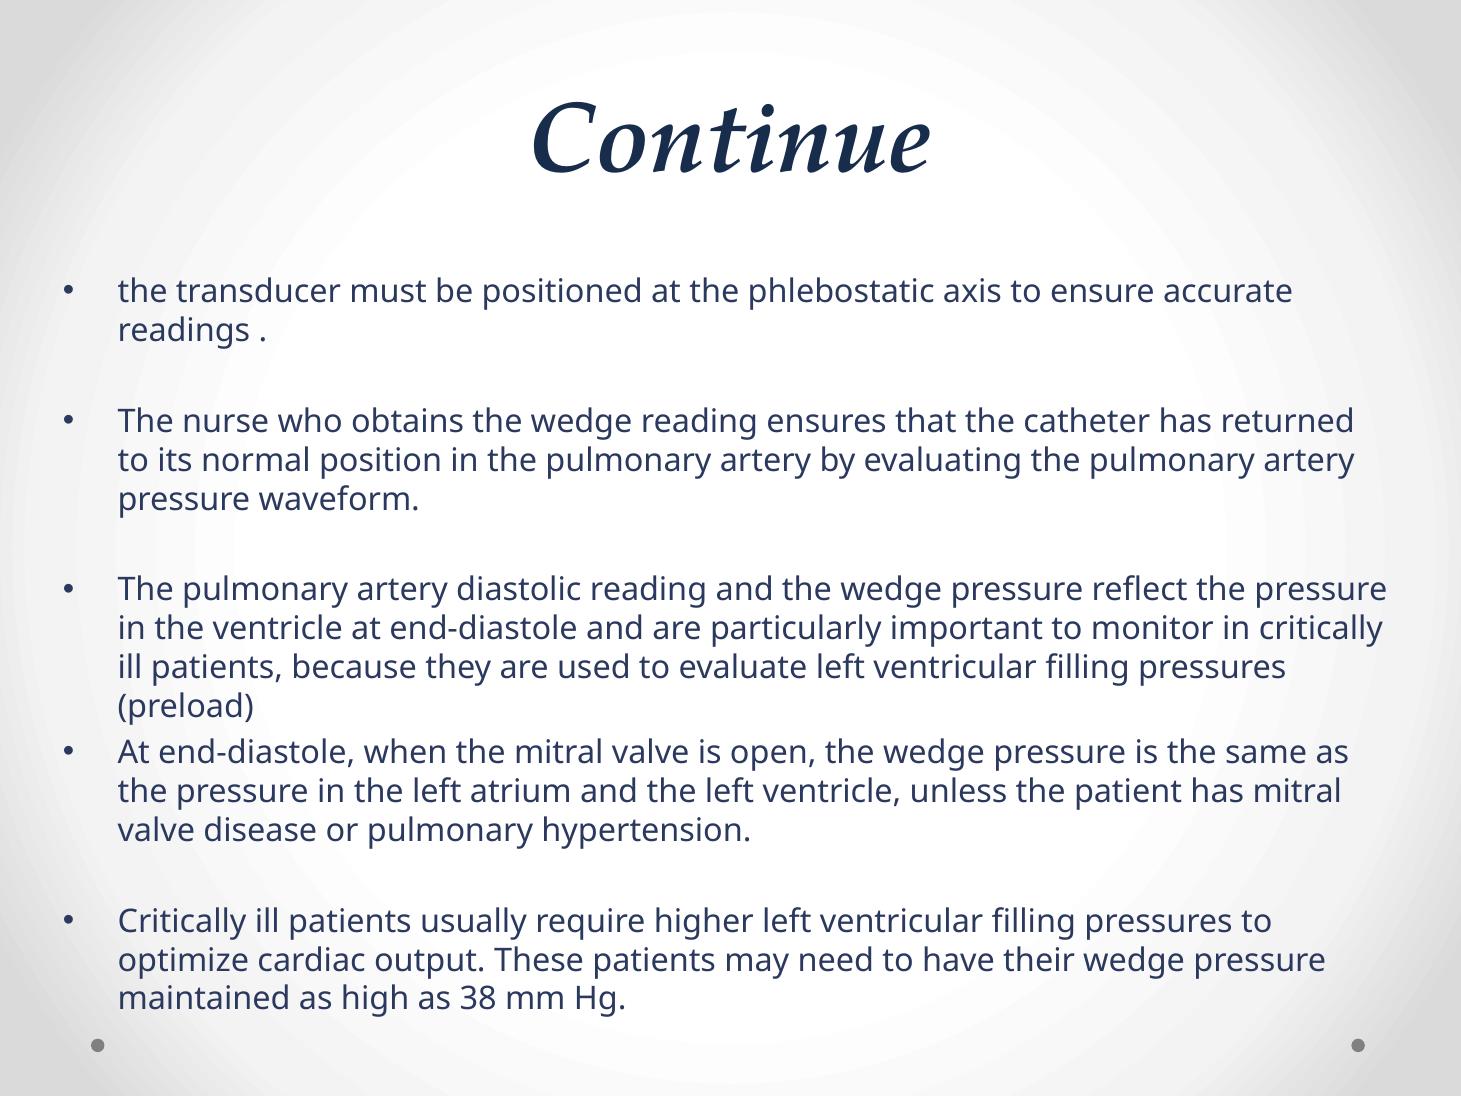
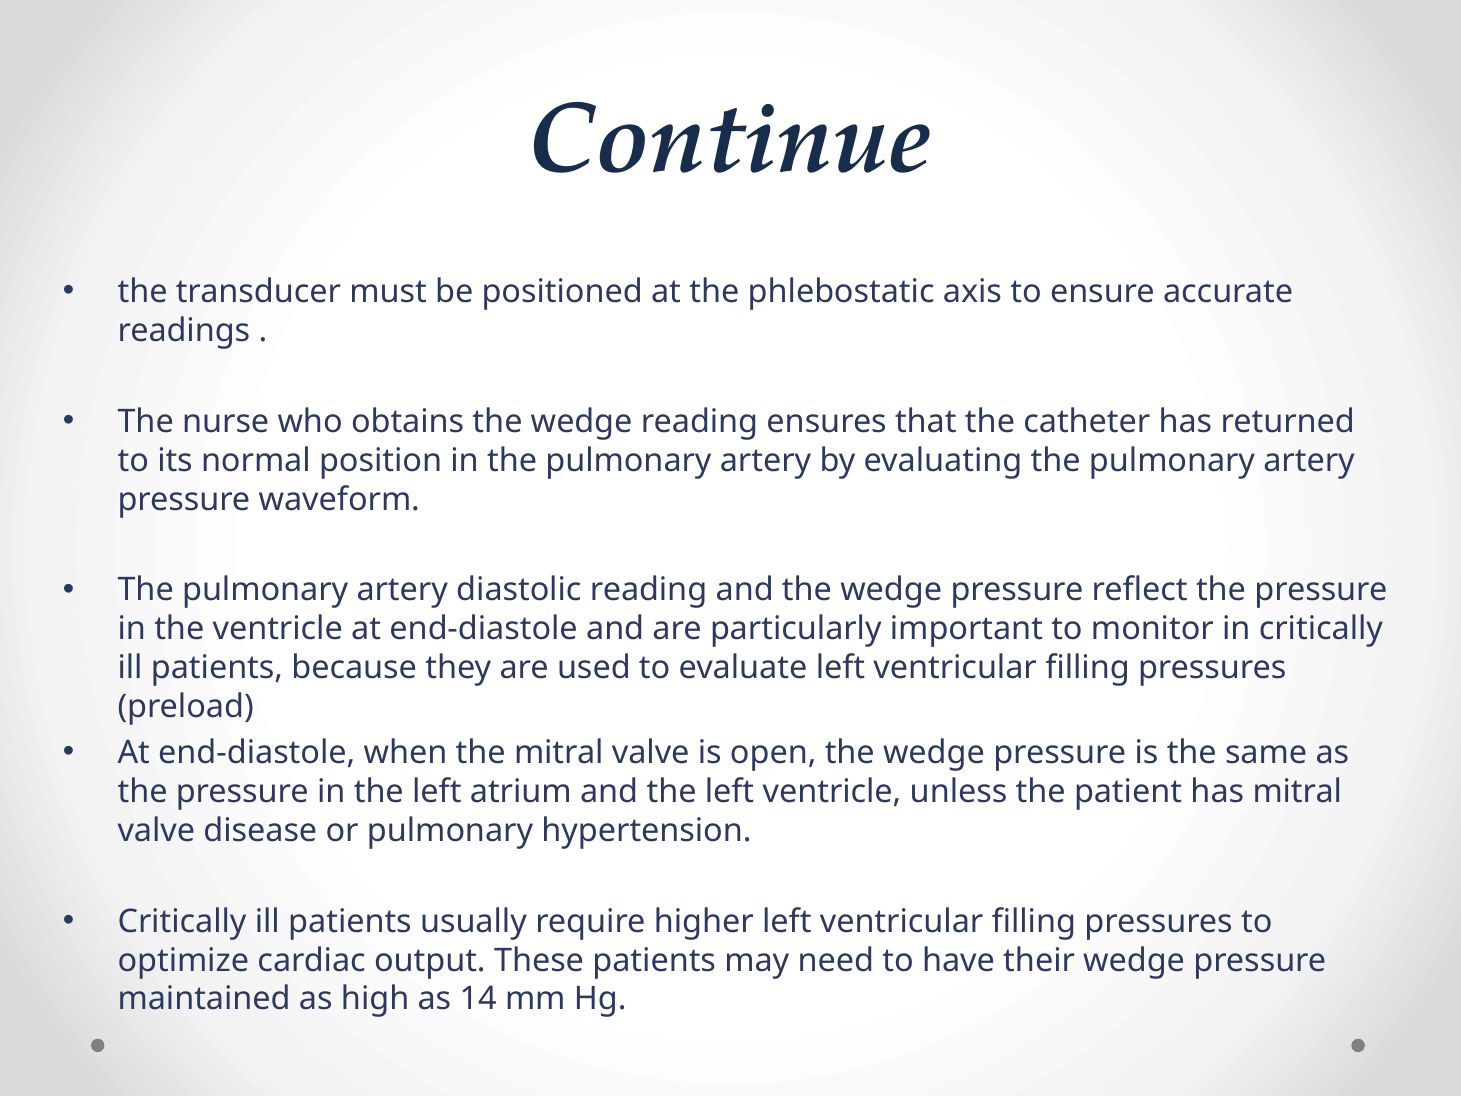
38: 38 -> 14
